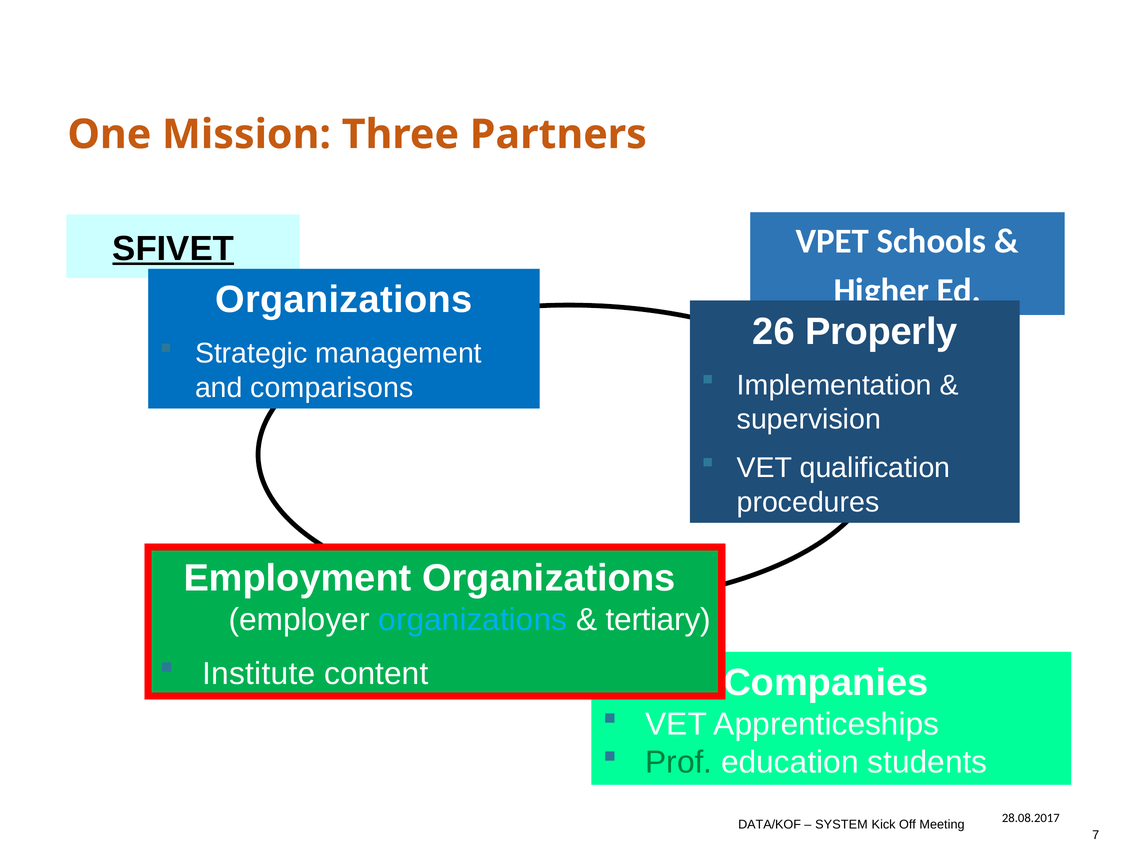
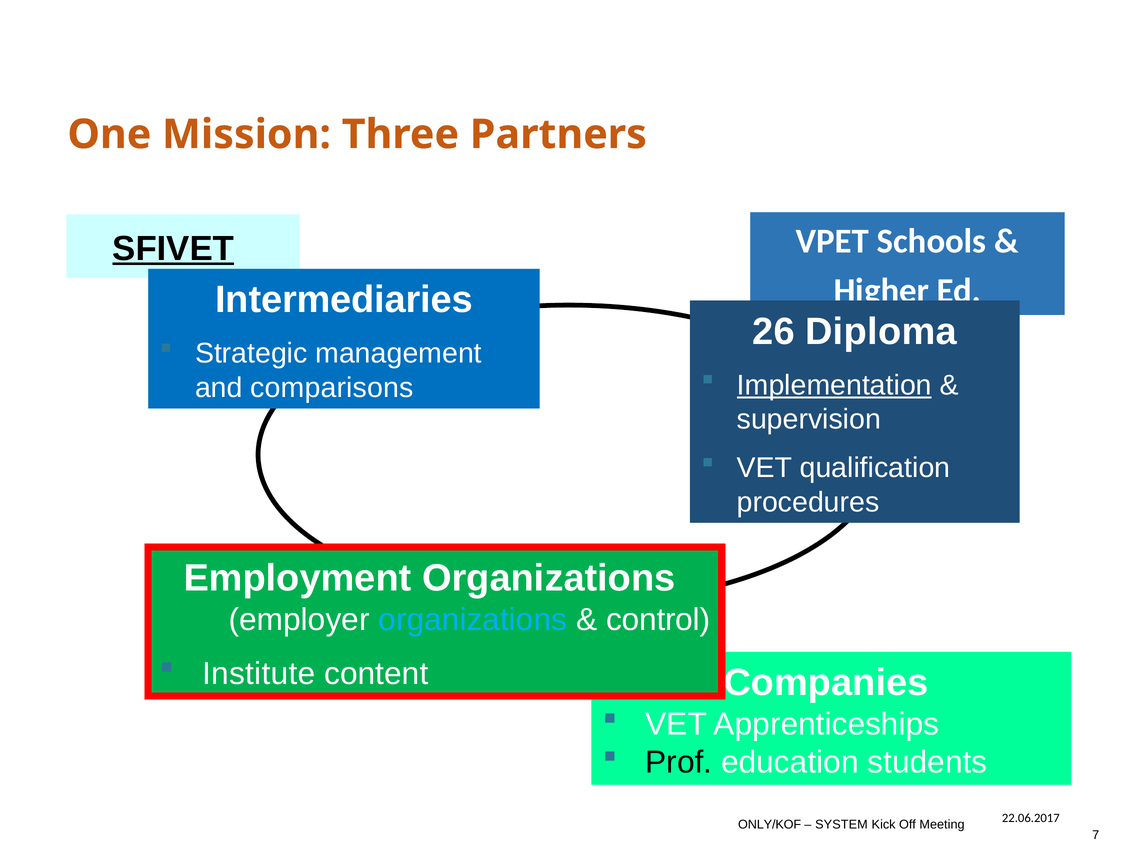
Organizations at (344, 300): Organizations -> Intermediaries
Properly: Properly -> Diploma
Implementation underline: none -> present
tertiary: tertiary -> control
Prof colour: green -> black
DATA/KOF: DATA/KOF -> ONLY/KOF
28.08.2017: 28.08.2017 -> 22.06.2017
